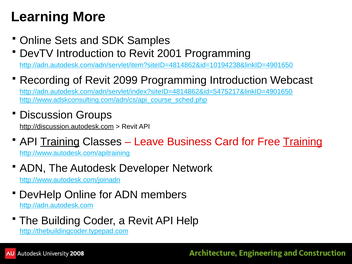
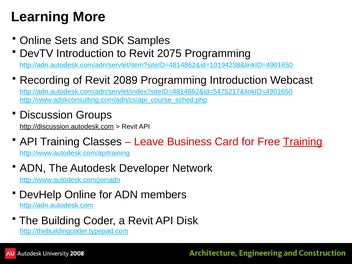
2001: 2001 -> 2075
2099: 2099 -> 2089
Training at (60, 142) underline: present -> none
Help: Help -> Disk
